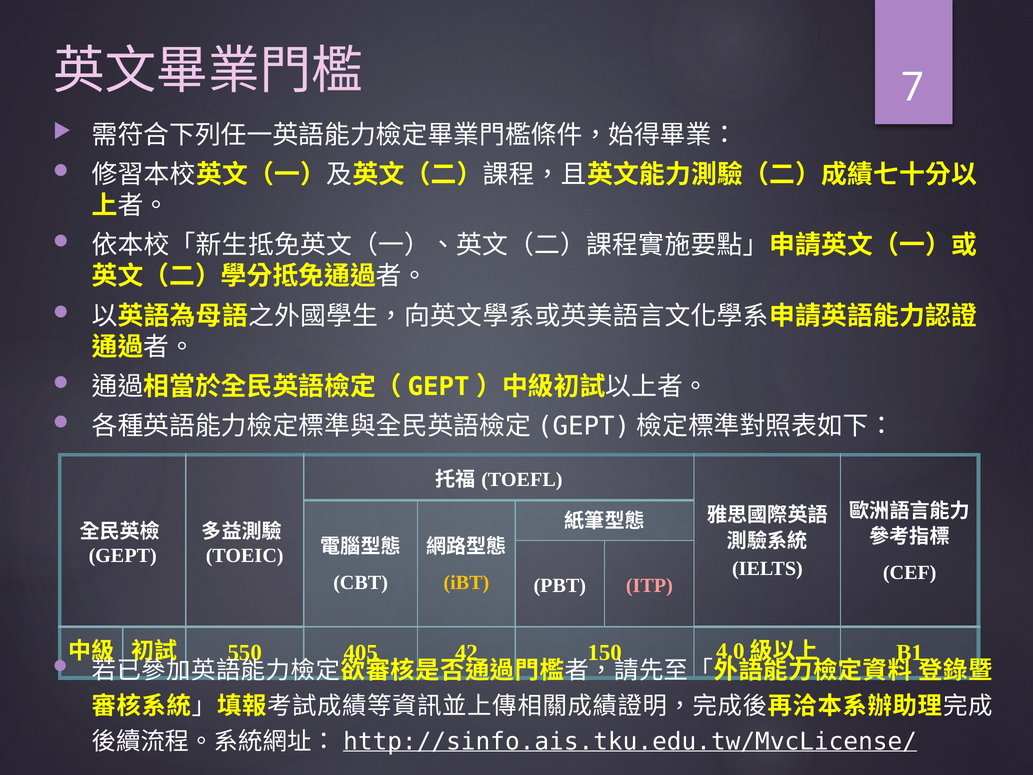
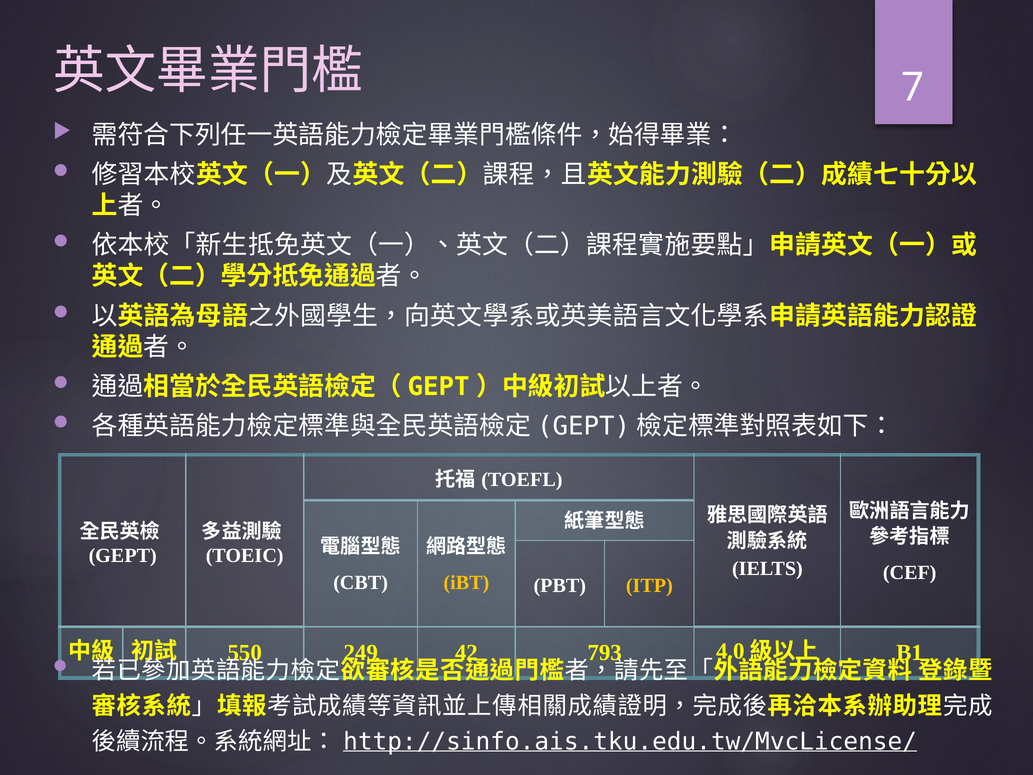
ITP colour: pink -> yellow
405: 405 -> 249
150: 150 -> 793
